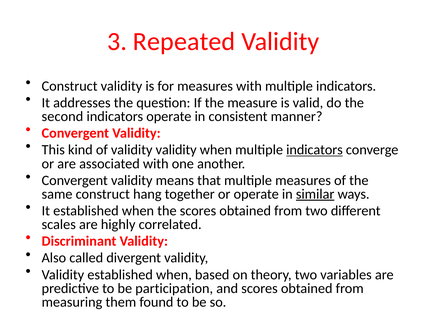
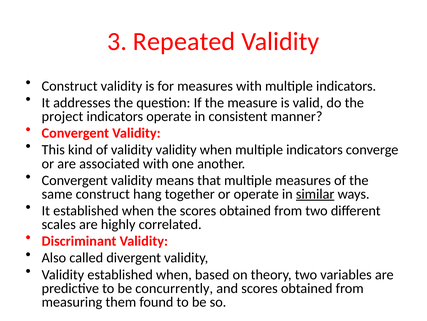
second: second -> project
indicators at (315, 150) underline: present -> none
participation: participation -> concurrently
